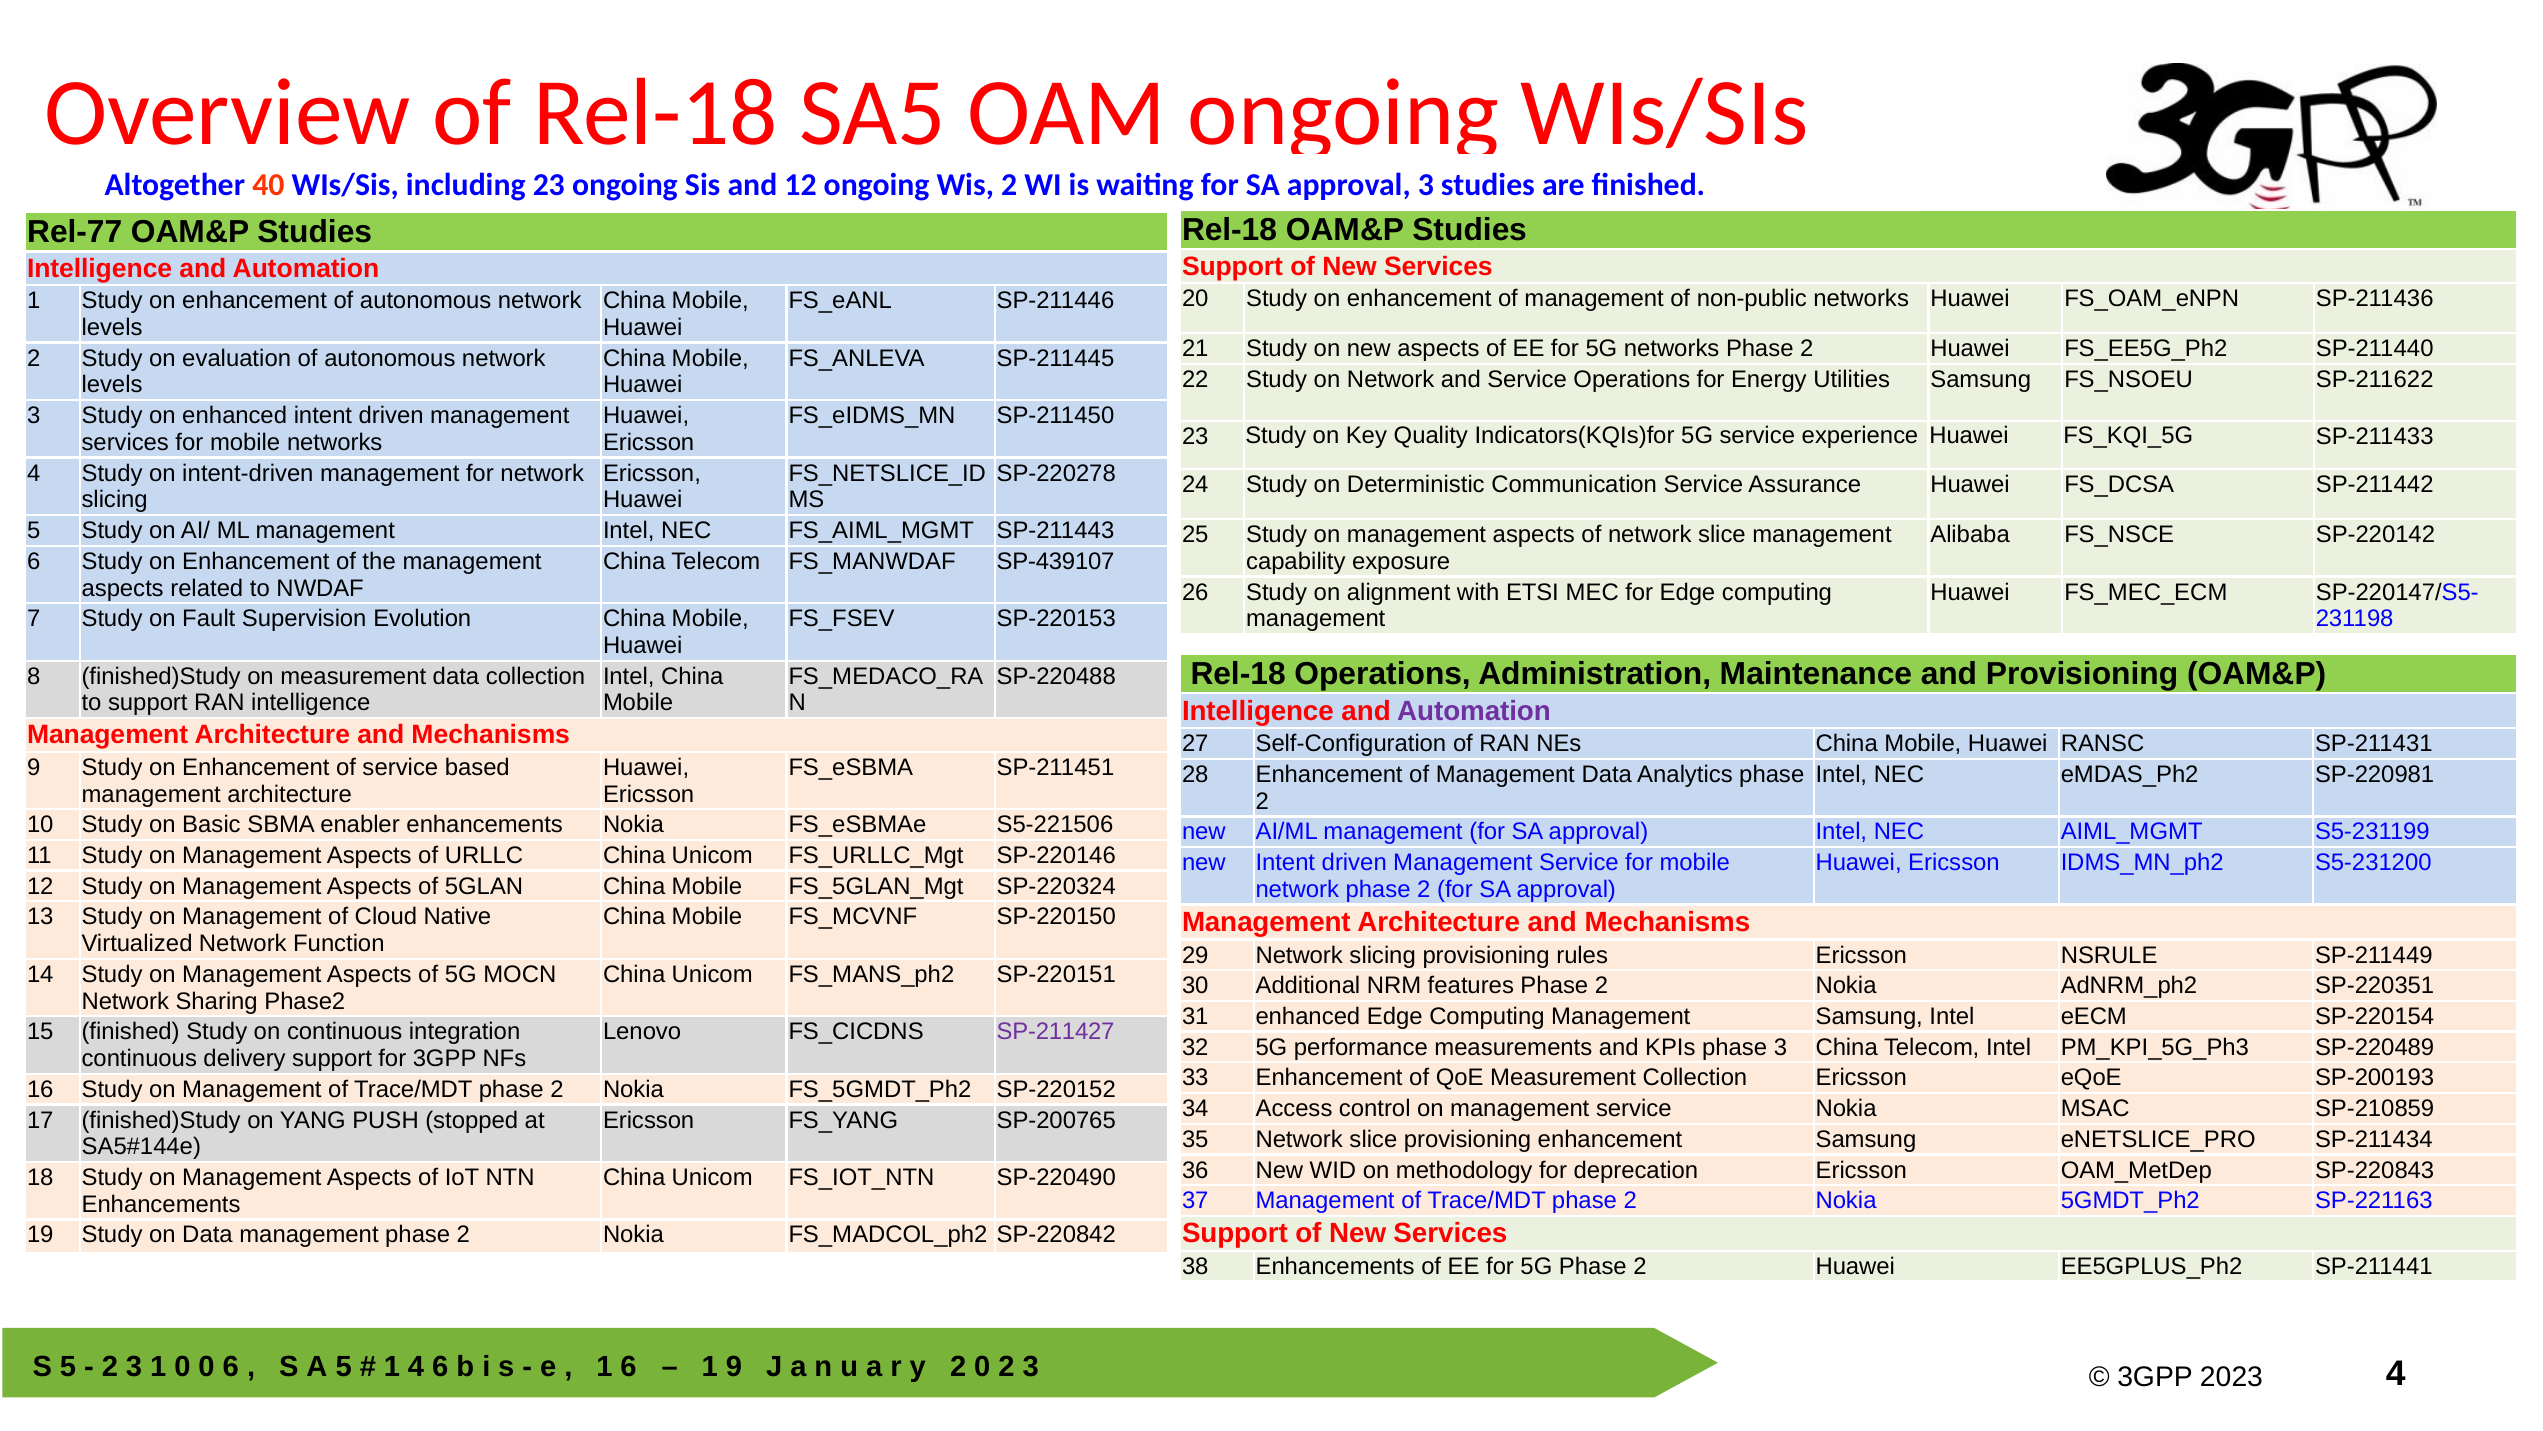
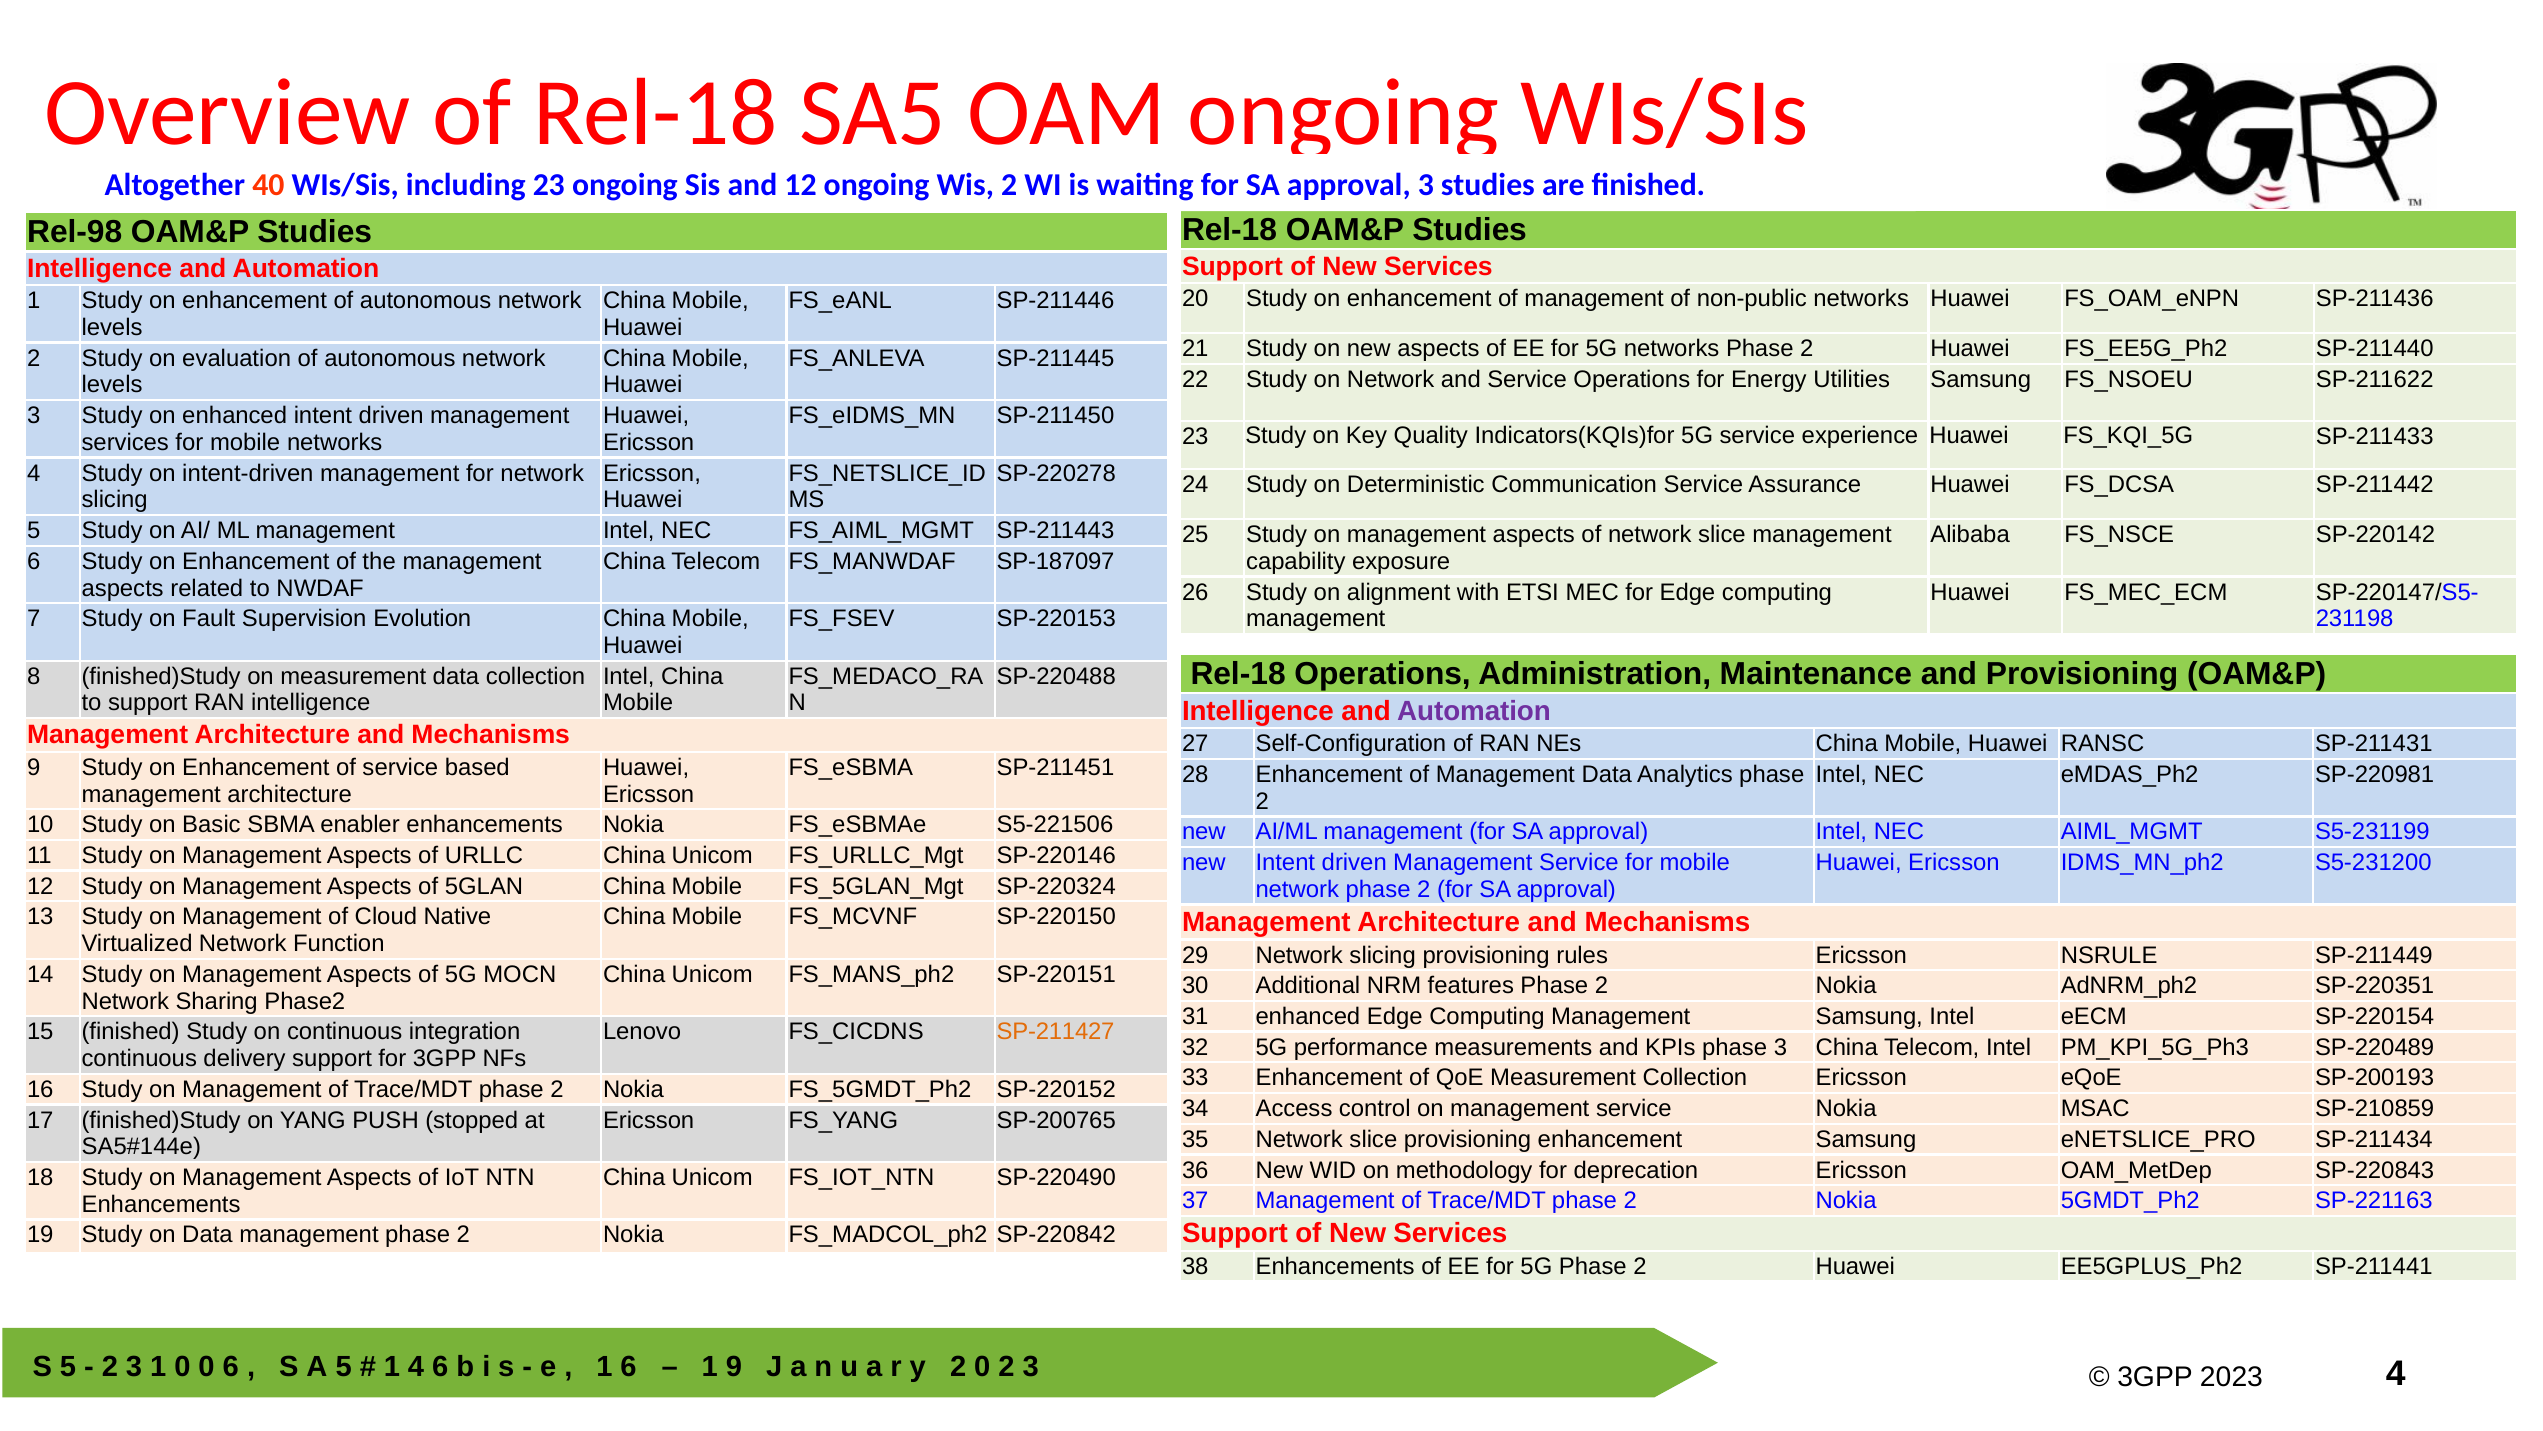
Rel-77: Rel-77 -> Rel-98
SP-439107: SP-439107 -> SP-187097
SP-211427 colour: purple -> orange
